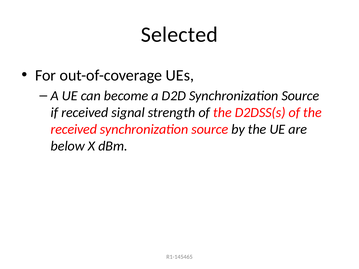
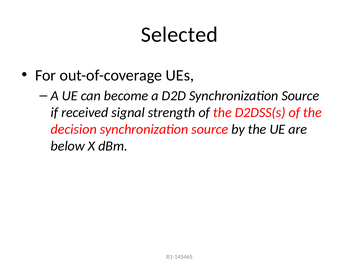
received at (74, 129): received -> decision
